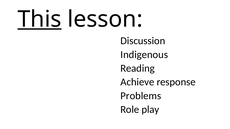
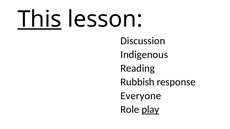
Achieve: Achieve -> Rubbish
Problems: Problems -> Everyone
play underline: none -> present
